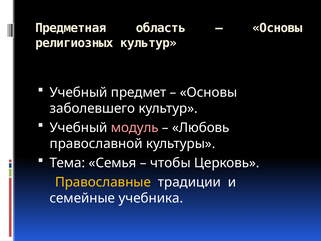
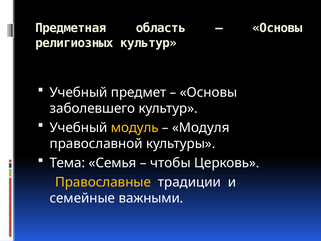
модуль colour: pink -> yellow
Любовь: Любовь -> Модуля
учебника: учебника -> важными
